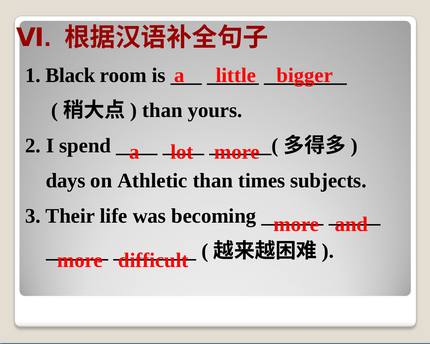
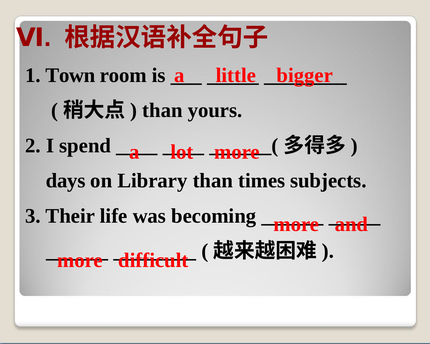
Black: Black -> Town
Athletic: Athletic -> Library
